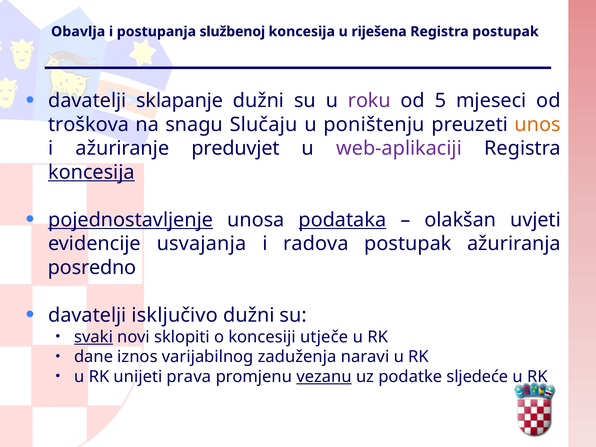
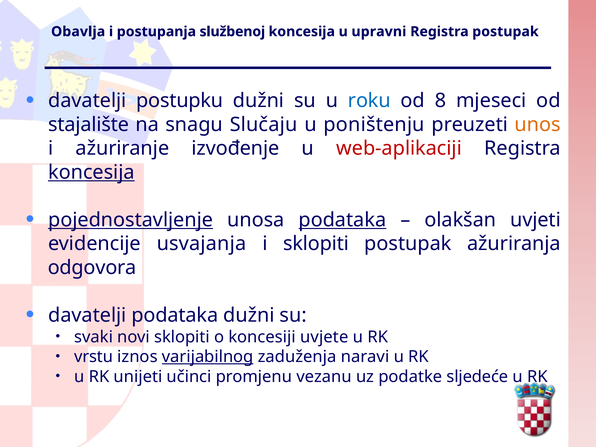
riješena: riješena -> upravni
sklapanje: sklapanje -> postupku
roku colour: purple -> blue
5: 5 -> 8
troškova: troškova -> stajalište
preduvjet: preduvjet -> izvođenje
web-aplikaciji colour: purple -> red
i radova: radova -> sklopiti
posredno: posredno -> odgovora
davatelji isključivo: isključivo -> podataka
svaki underline: present -> none
utječe: utječe -> uvjete
dane: dane -> vrstu
varijabilnog underline: none -> present
prava: prava -> učinci
vezanu underline: present -> none
